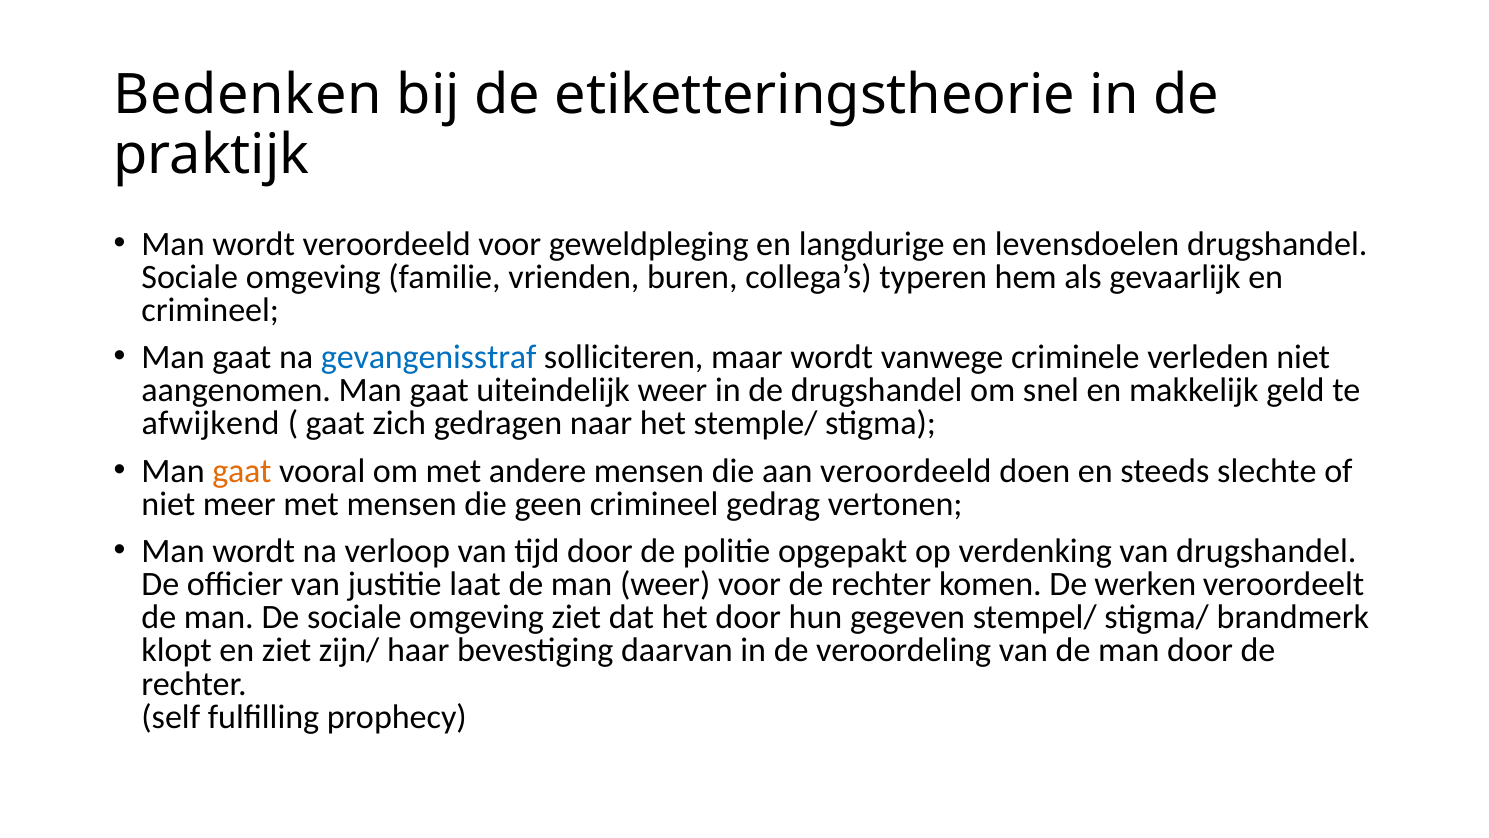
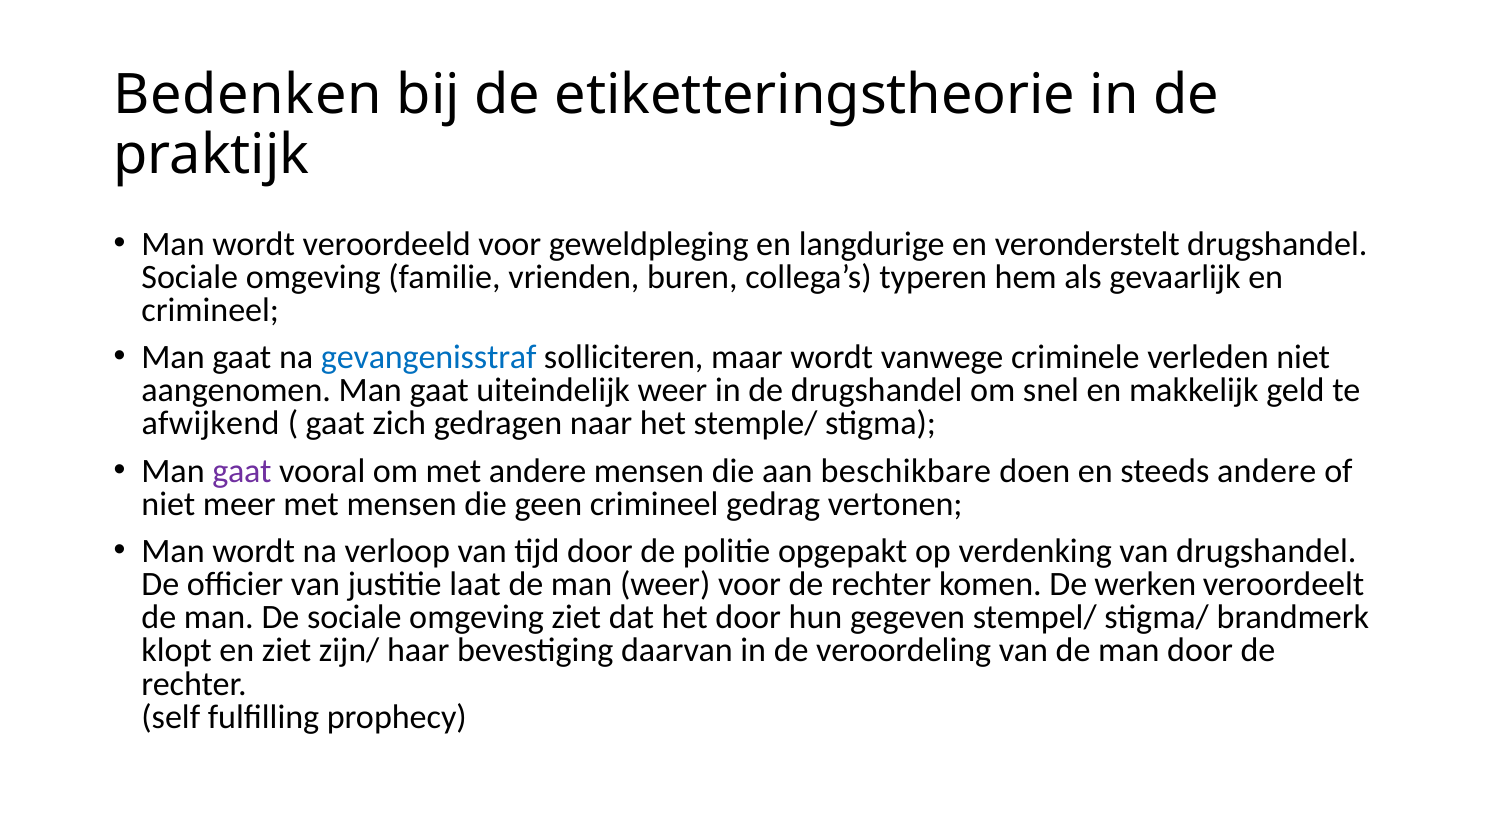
levensdoelen: levensdoelen -> veronderstelt
gaat at (242, 471) colour: orange -> purple
aan veroordeeld: veroordeeld -> beschikbare
steeds slechte: slechte -> andere
